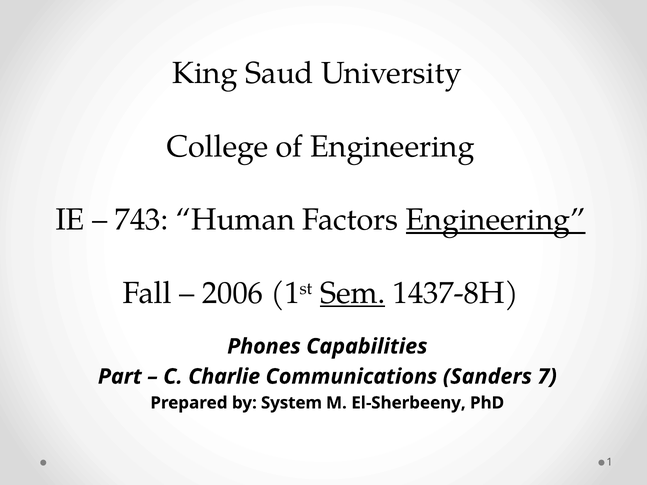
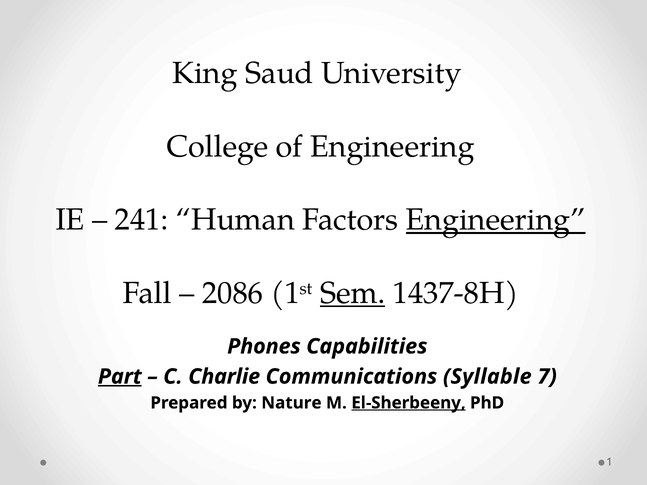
743: 743 -> 241
2006: 2006 -> 2086
Part underline: none -> present
Sanders: Sanders -> Syllable
System: System -> Nature
El-Sherbeeny underline: none -> present
